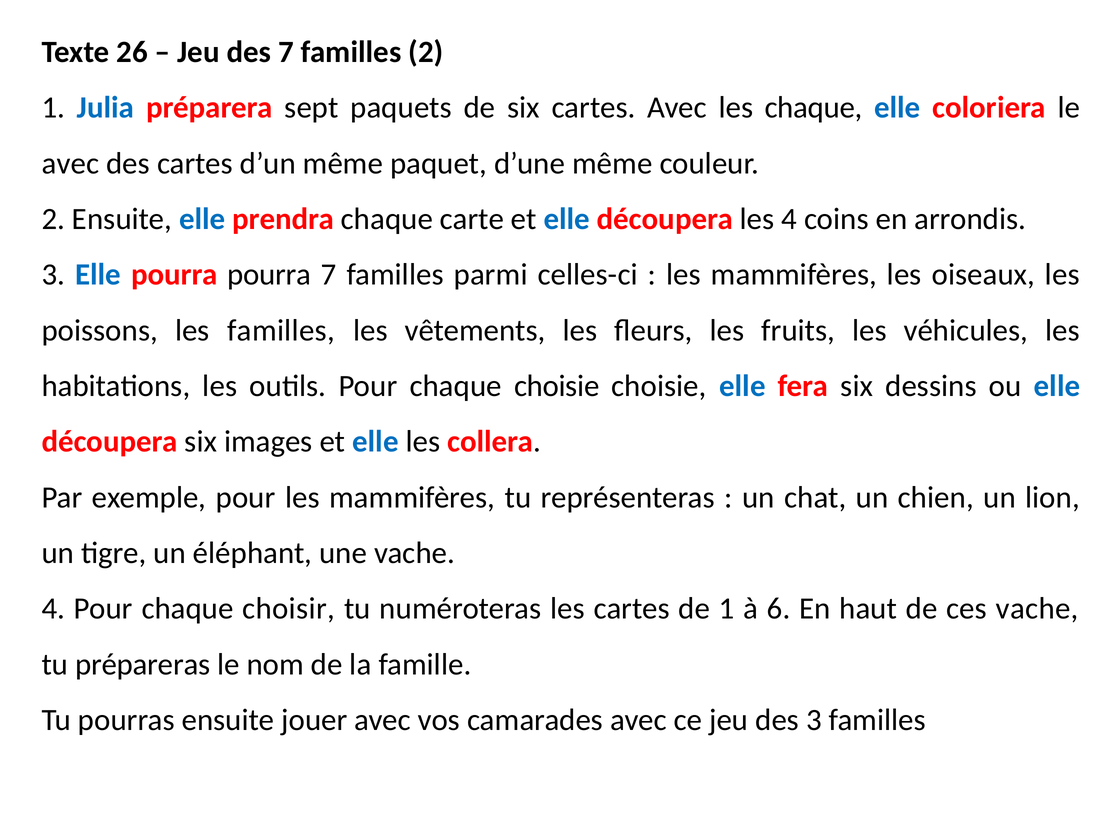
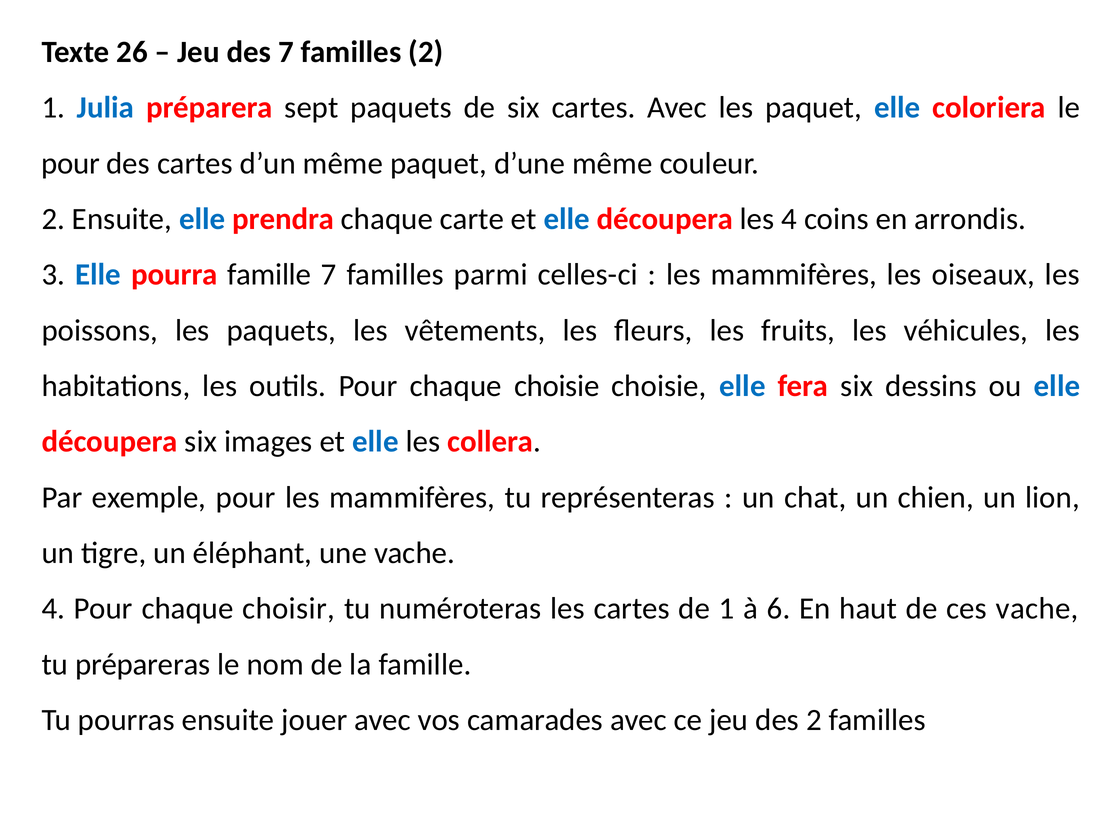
les chaque: chaque -> paquet
avec at (70, 163): avec -> pour
pourra pourra: pourra -> famille
les familles: familles -> paquets
des 3: 3 -> 2
